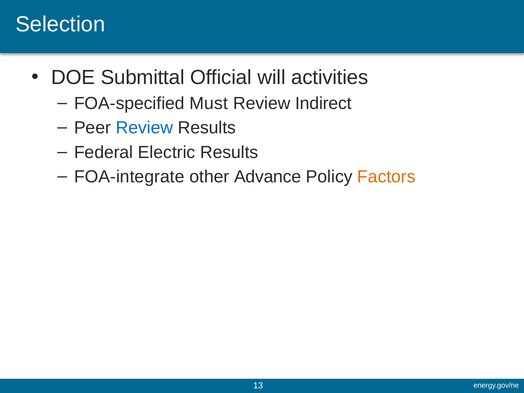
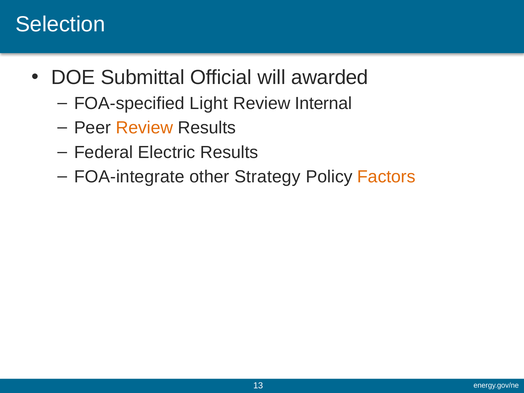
activities: activities -> awarded
Must: Must -> Light
Indirect: Indirect -> Internal
Review at (144, 128) colour: blue -> orange
Advance: Advance -> Strategy
